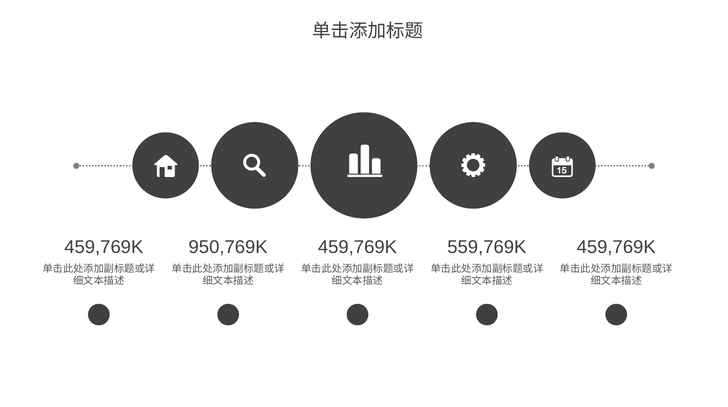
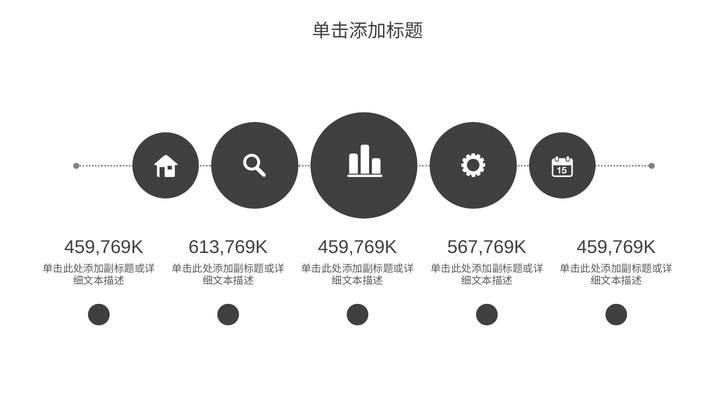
950,769K: 950,769K -> 613,769K
559,769K: 559,769K -> 567,769K
